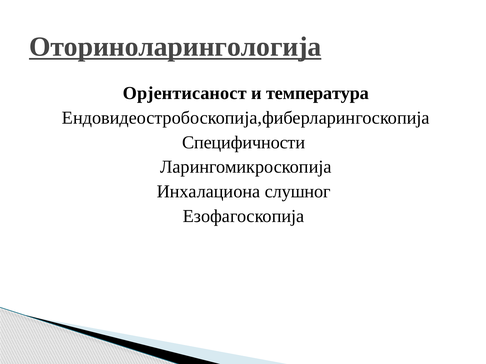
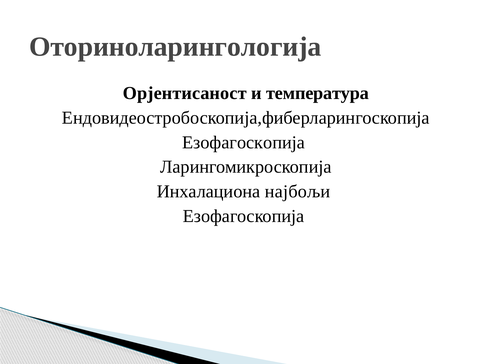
Оториноларингологија underline: present -> none
Специфичности at (244, 143): Специфичности -> Езофагоскопија
слушног: слушног -> најбољи
